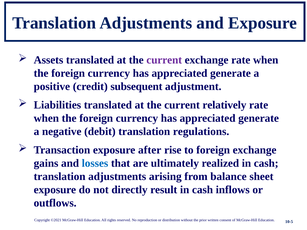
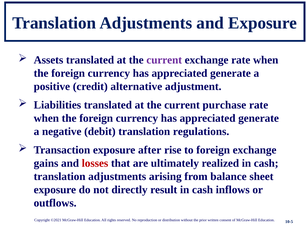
subsequent: subsequent -> alternative
relatively: relatively -> purchase
losses colour: blue -> red
